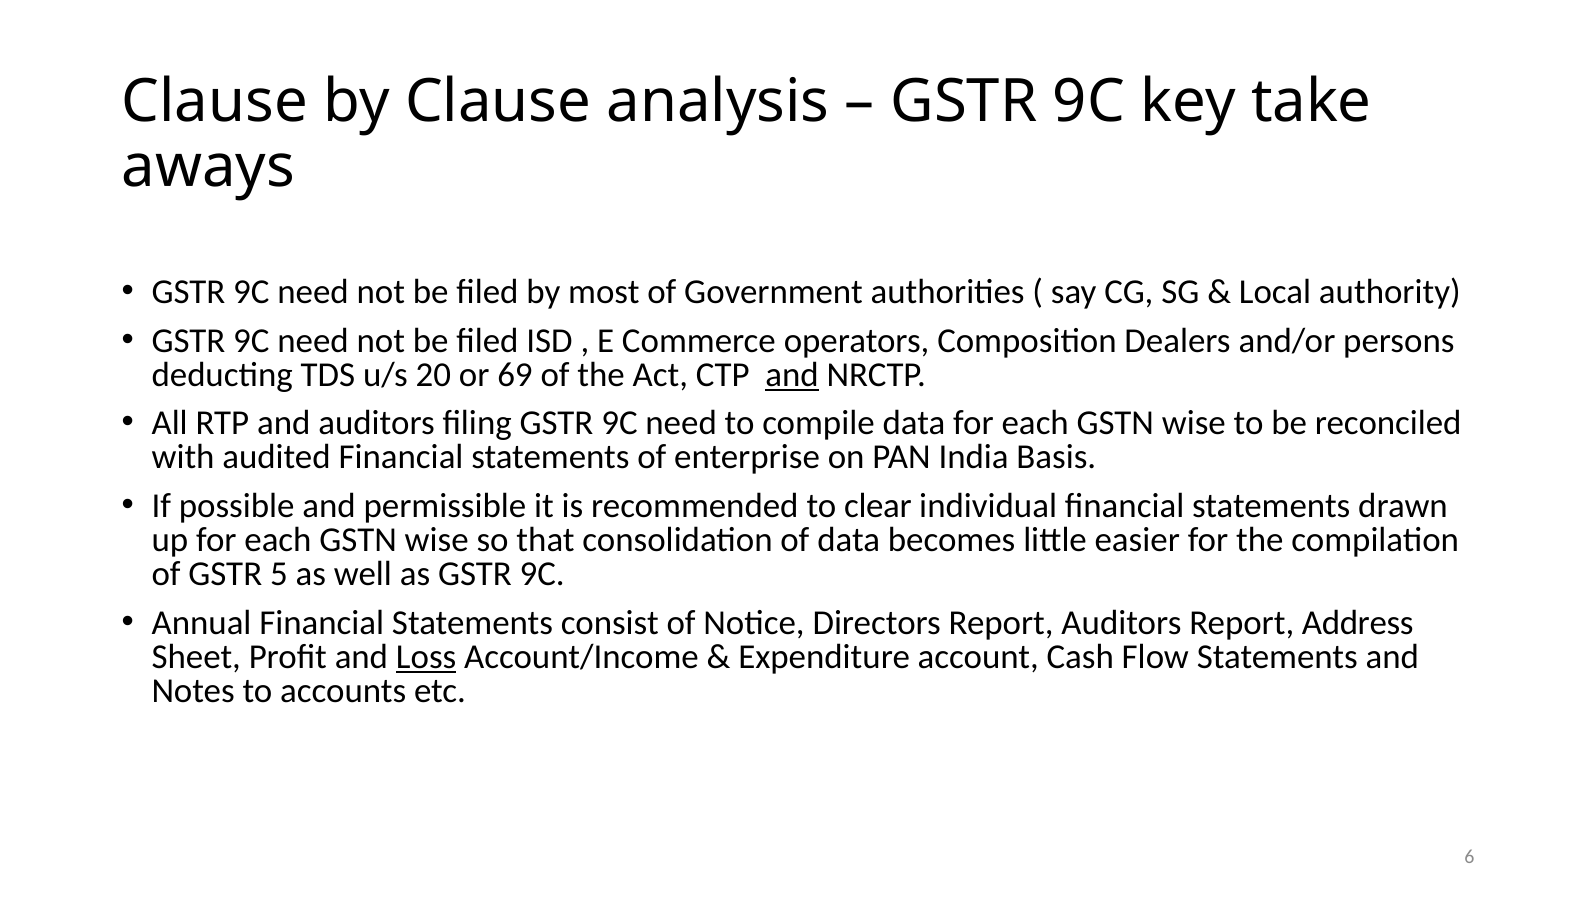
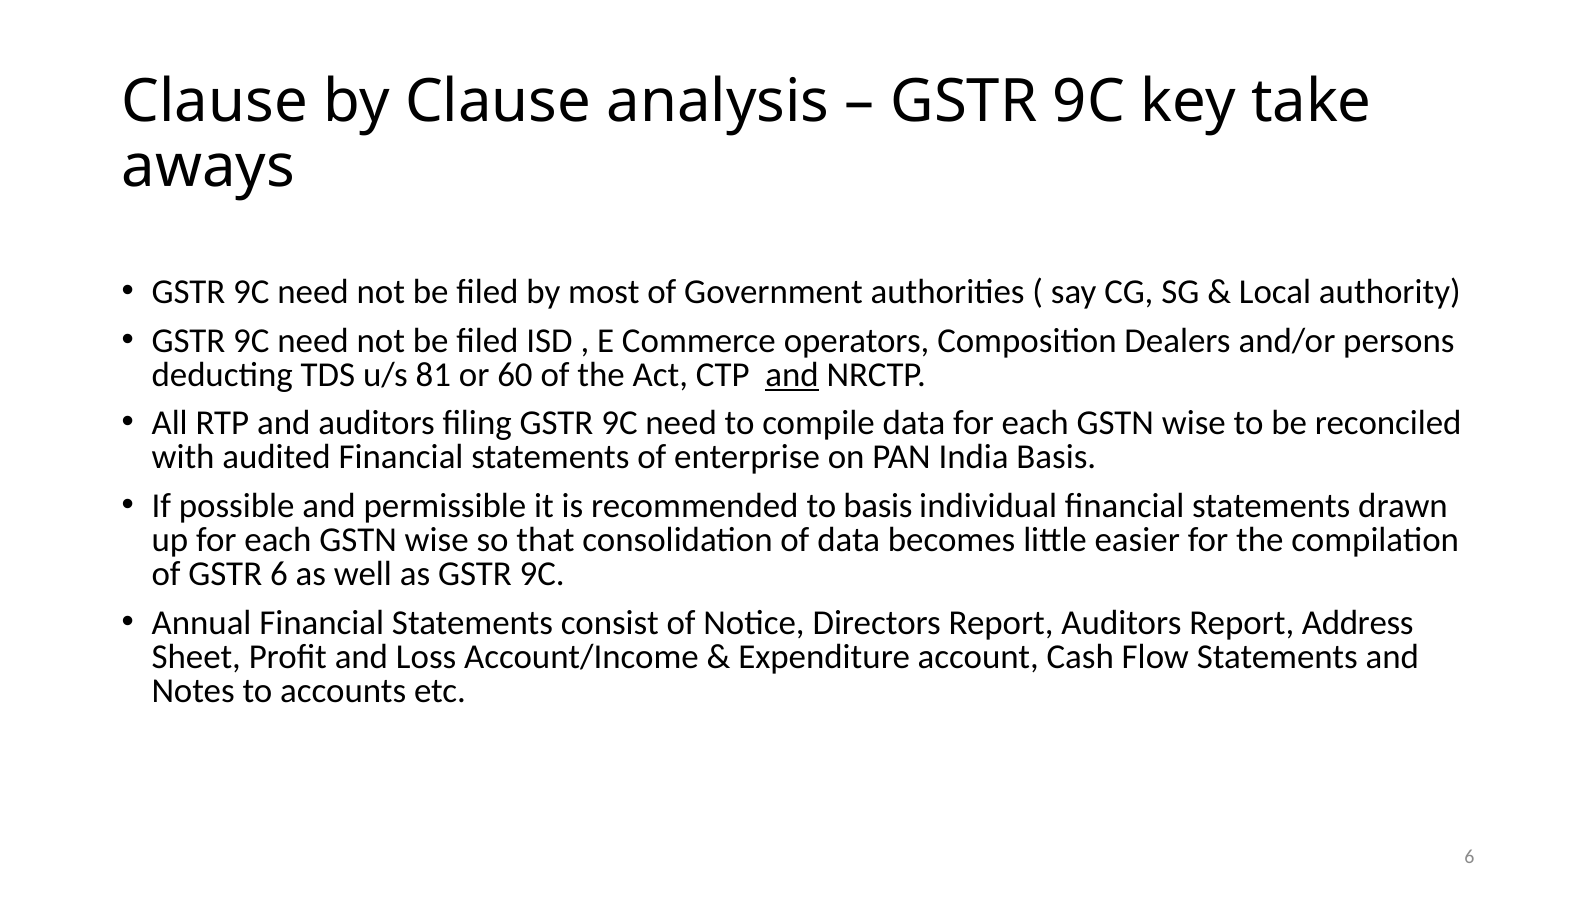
20: 20 -> 81
69: 69 -> 60
to clear: clear -> basis
GSTR 5: 5 -> 6
Loss underline: present -> none
